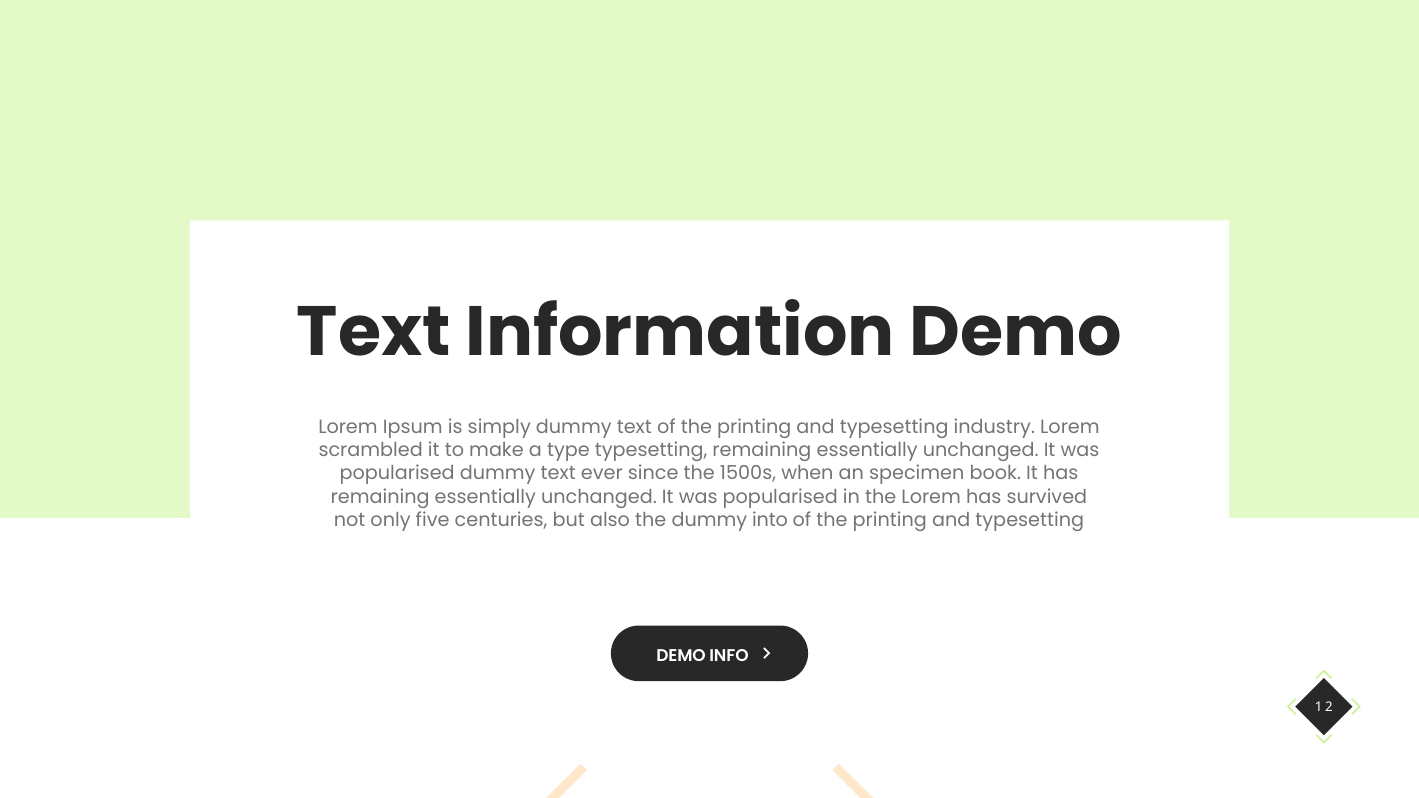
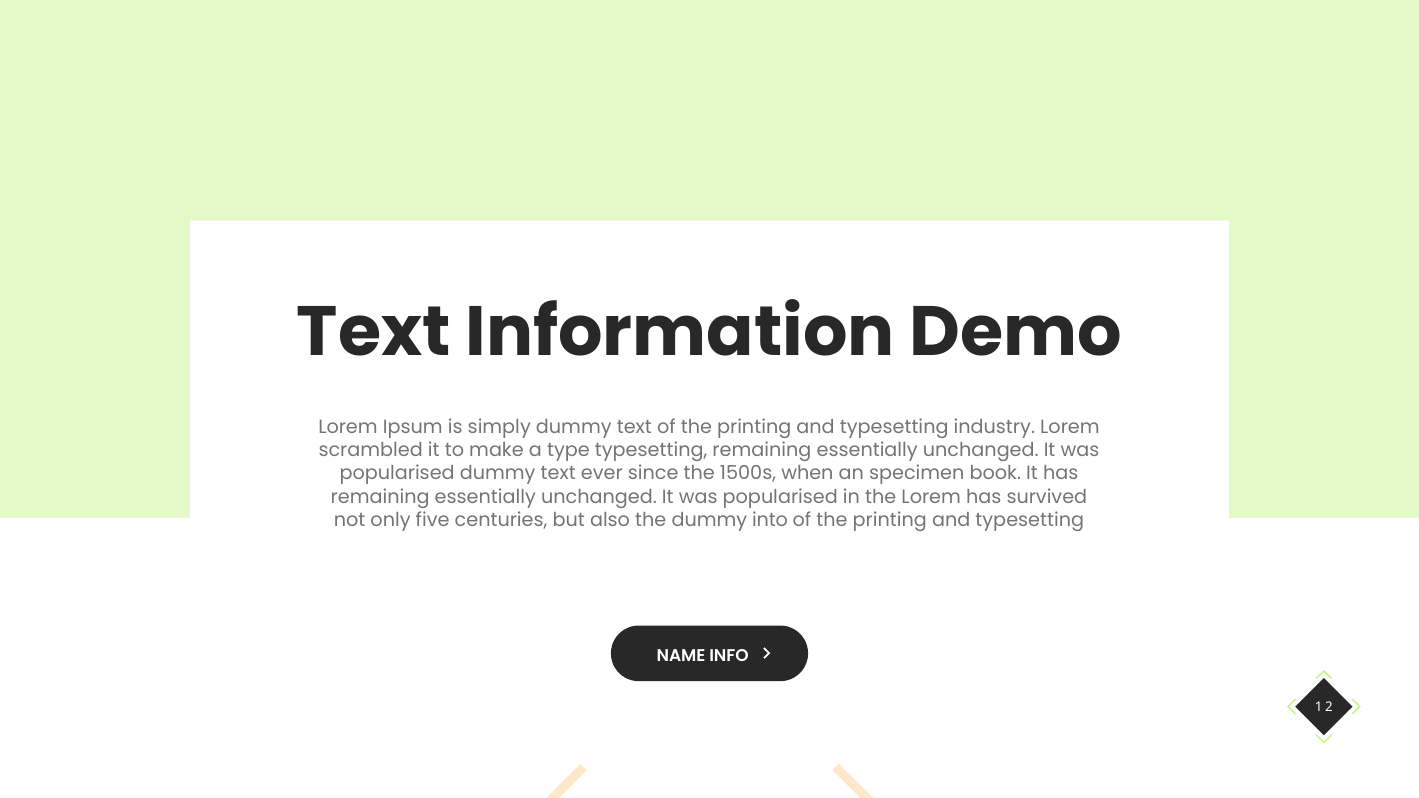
DEMO at (681, 656): DEMO -> NAME
